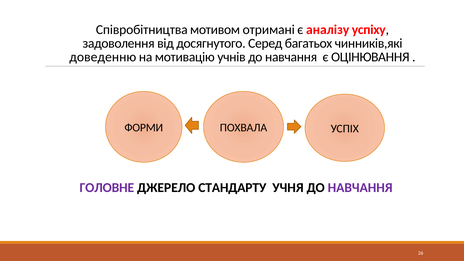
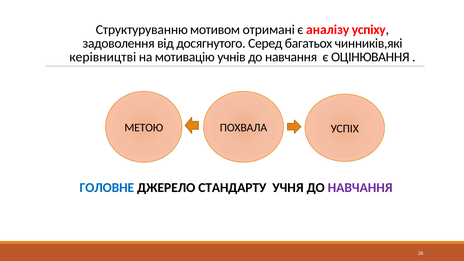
Співробітництва: Співробітництва -> Структуруванню
доведенню: доведенню -> керівництві
ФОРМИ: ФОРМИ -> МЕТОЮ
ГОЛОВНЕ colour: purple -> blue
